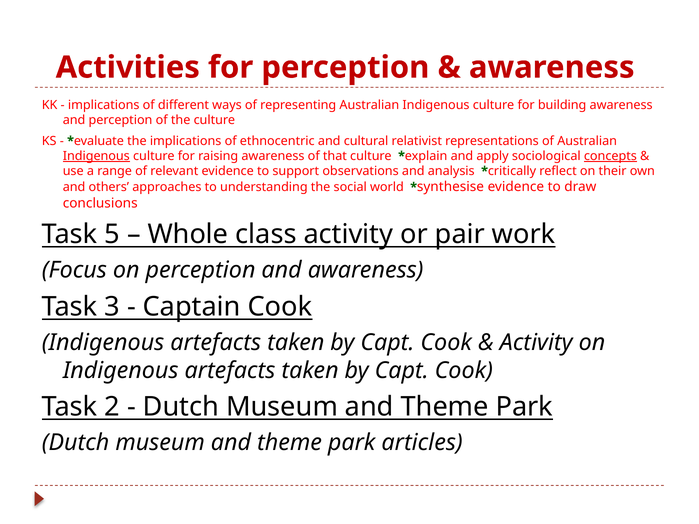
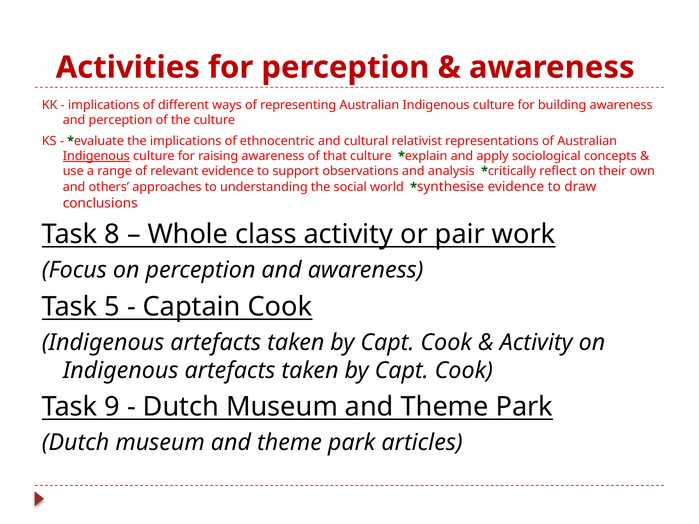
concepts underline: present -> none
5: 5 -> 8
3: 3 -> 5
2: 2 -> 9
